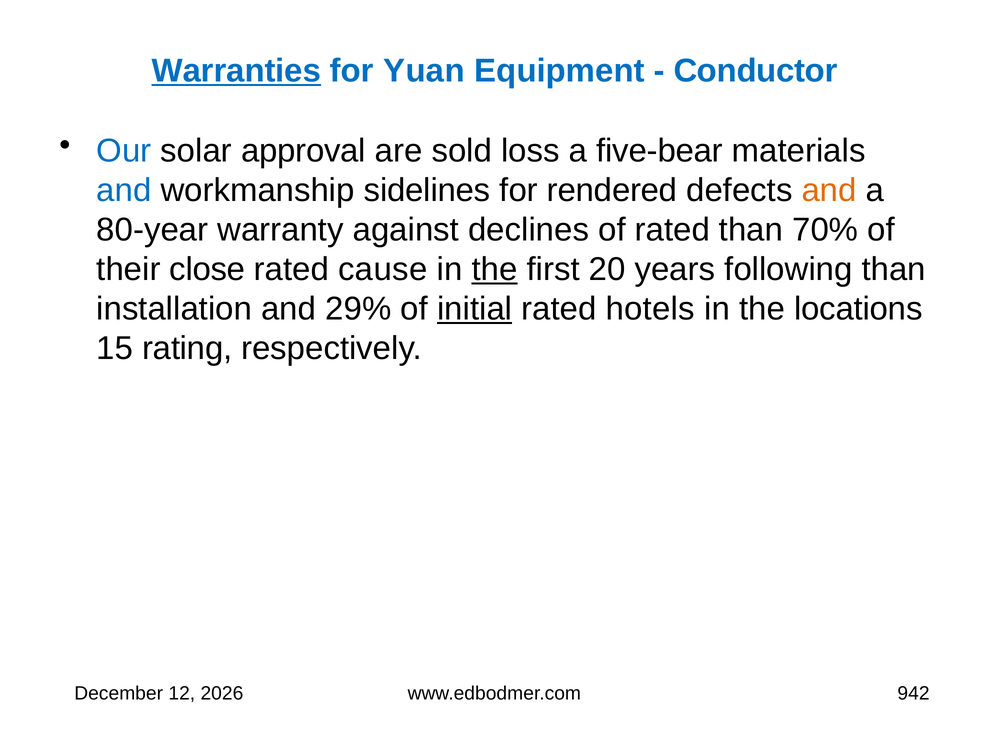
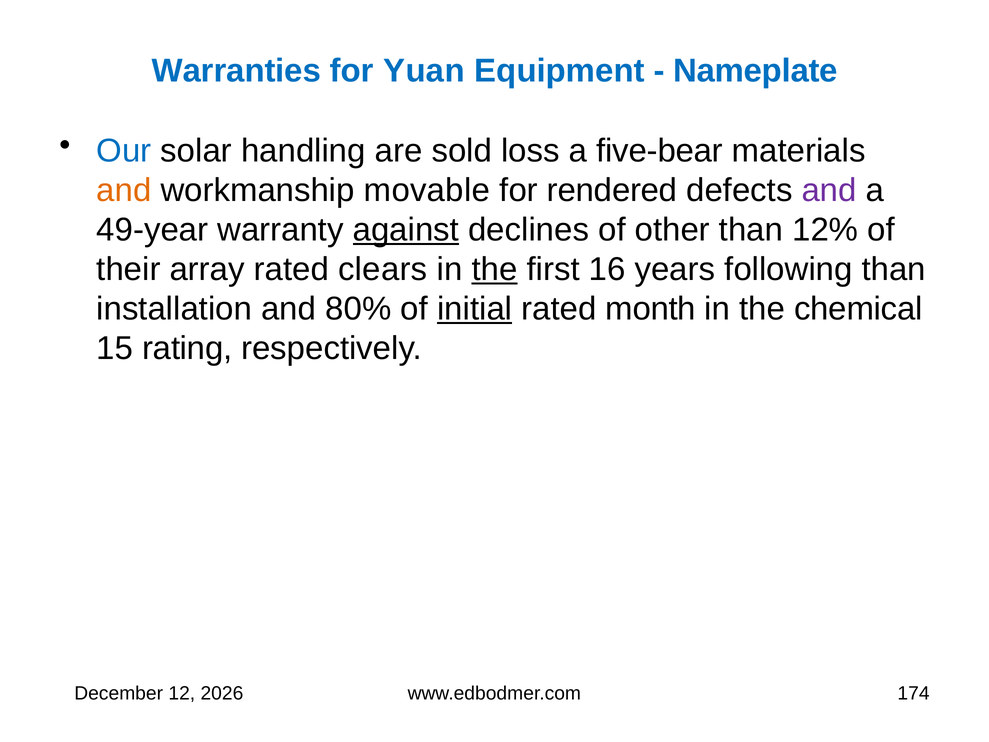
Warranties underline: present -> none
Conductor: Conductor -> Nameplate
approval: approval -> handling
and at (124, 190) colour: blue -> orange
sidelines: sidelines -> movable
and at (829, 190) colour: orange -> purple
80-year: 80-year -> 49-year
against underline: none -> present
of rated: rated -> other
70%: 70% -> 12%
close: close -> array
cause: cause -> clears
20: 20 -> 16
29%: 29% -> 80%
hotels: hotels -> month
locations: locations -> chemical
942: 942 -> 174
